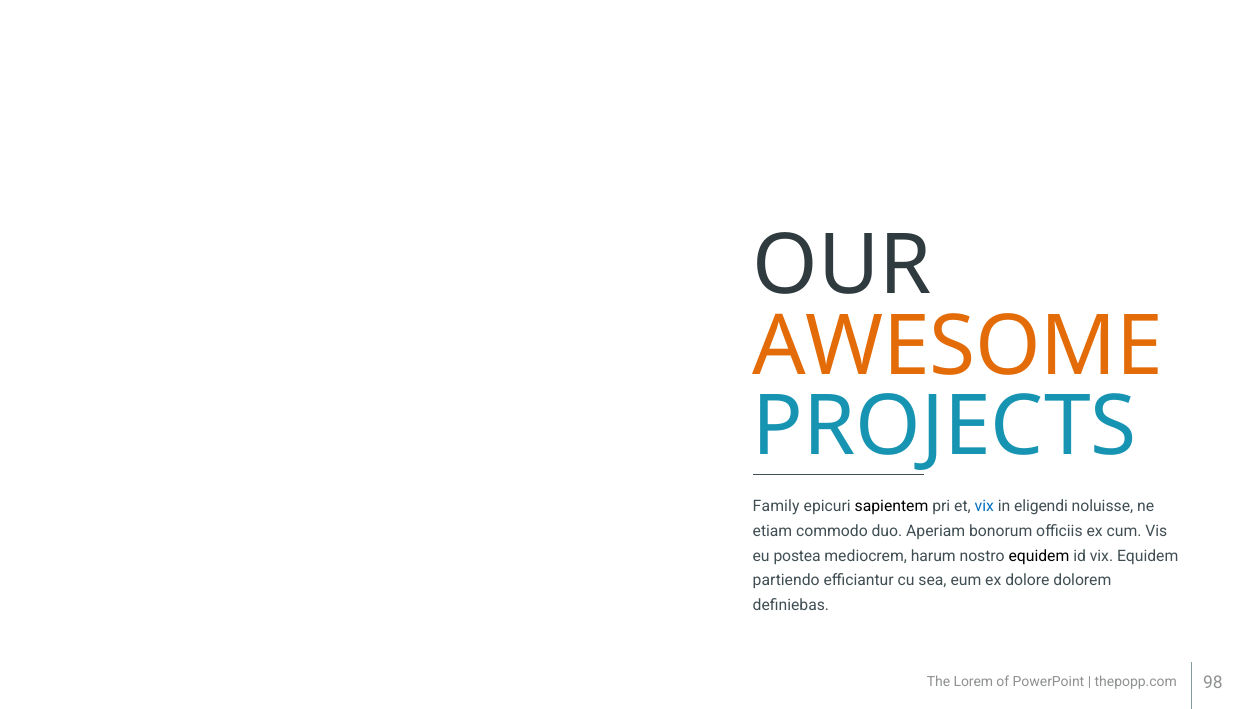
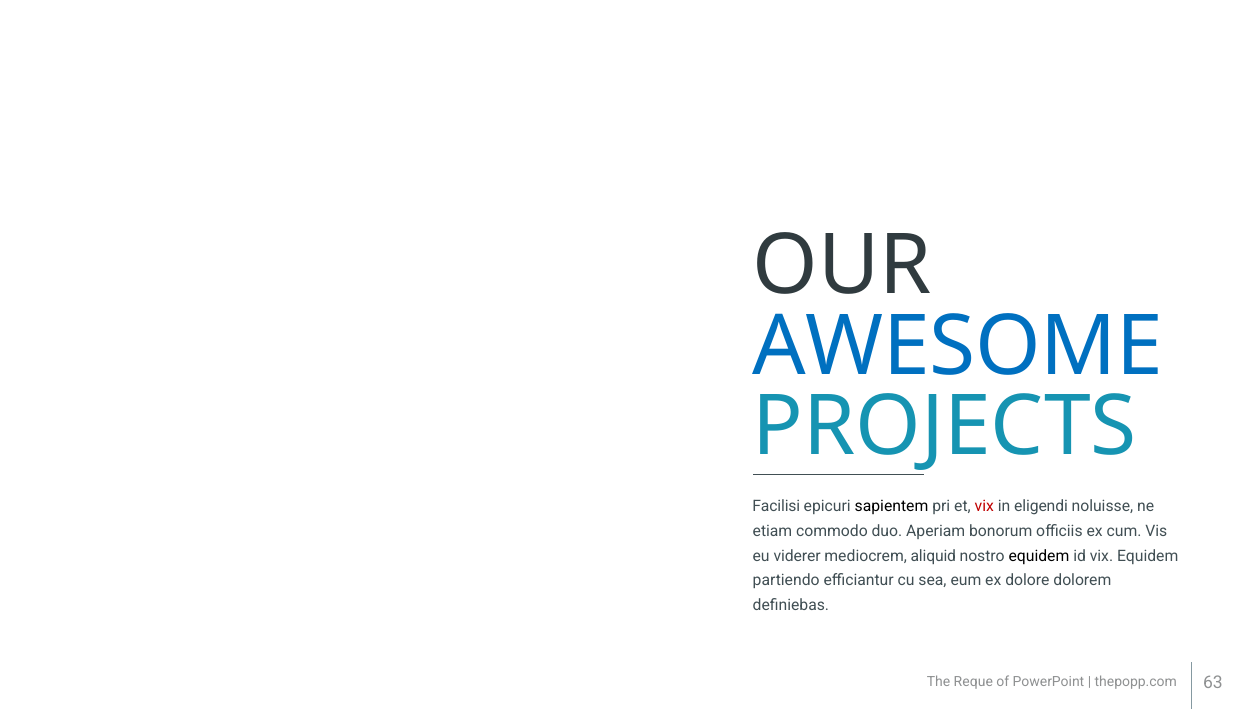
AWESOME colour: orange -> blue
Family: Family -> Facilisi
vix at (984, 507) colour: blue -> red
postea: postea -> viderer
harum: harum -> aliquid
Lorem: Lorem -> Reque
98: 98 -> 63
